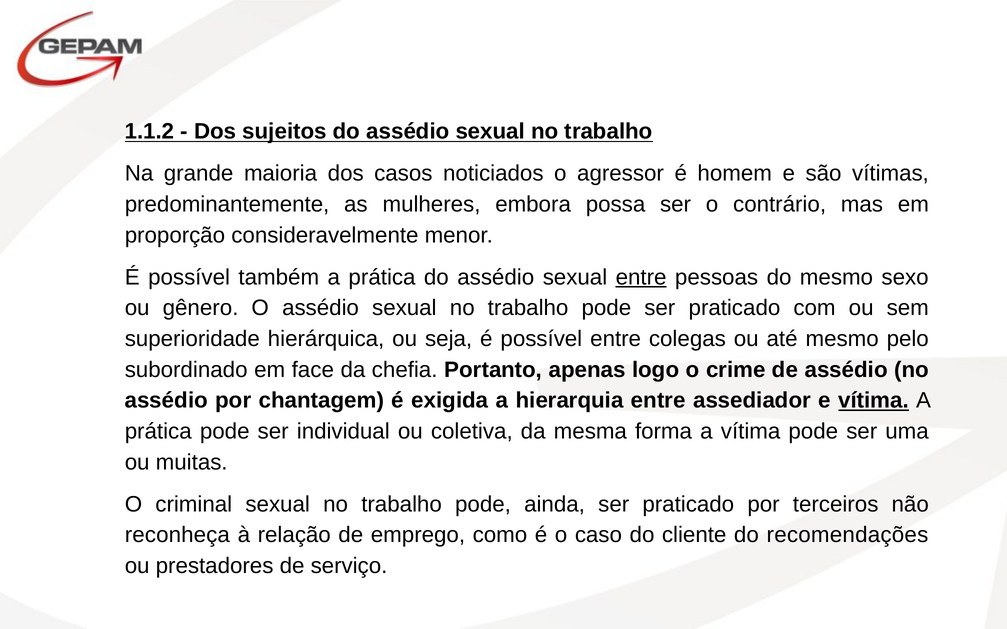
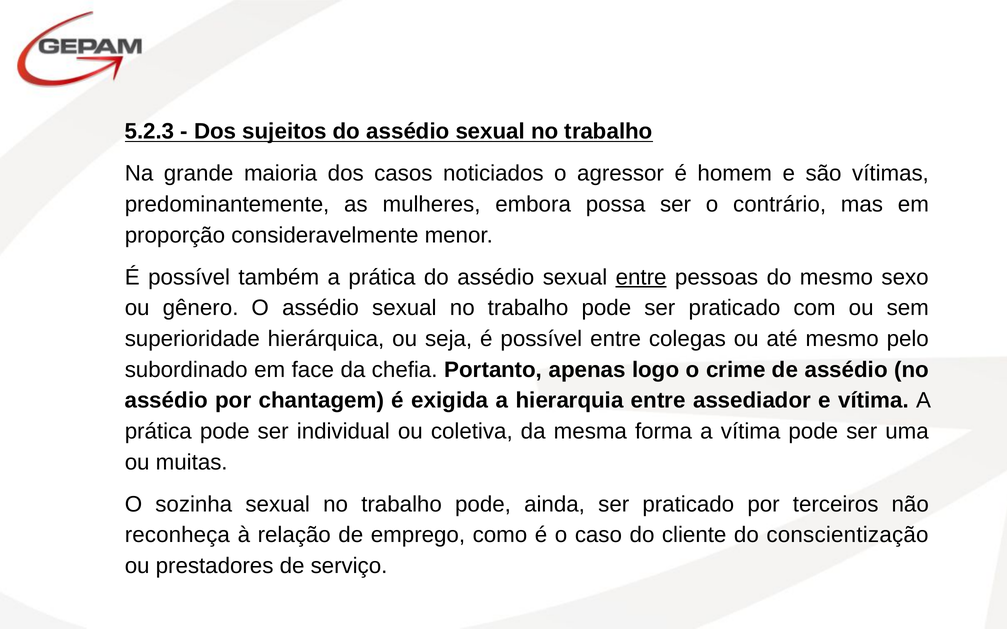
1.1.2: 1.1.2 -> 5.2.3
vítima at (874, 401) underline: present -> none
criminal: criminal -> sozinha
recomendações: recomendações -> conscientização
